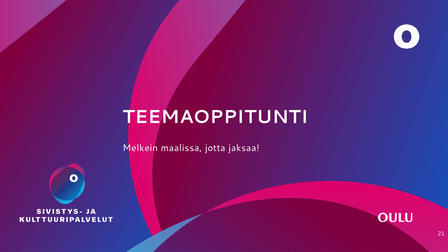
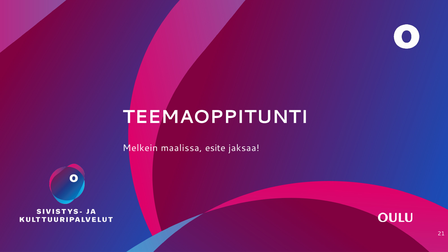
jotta: jotta -> esite
